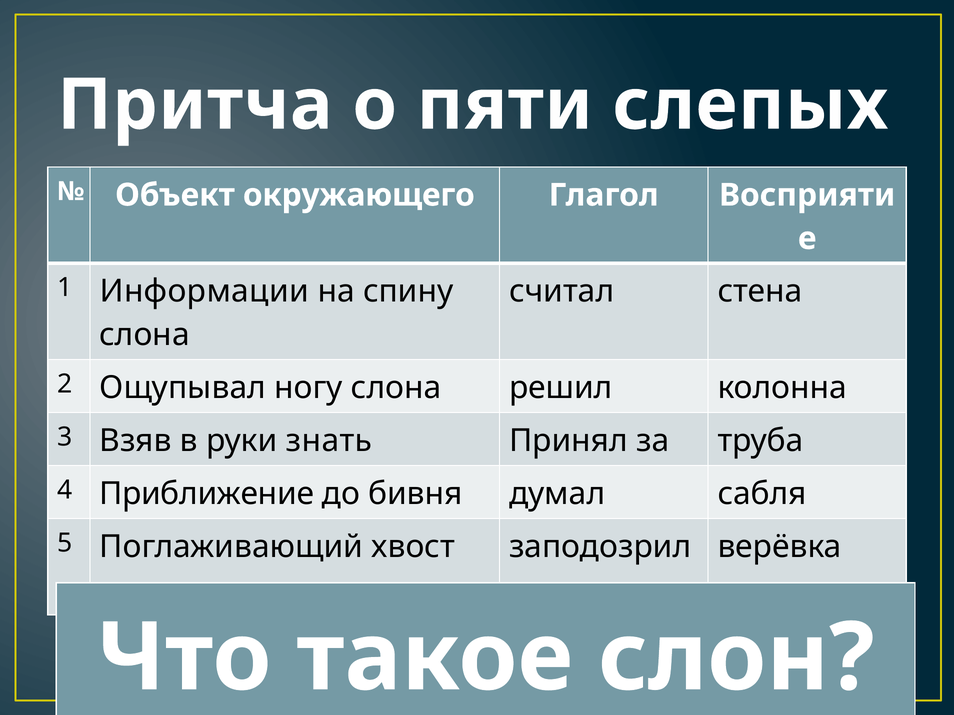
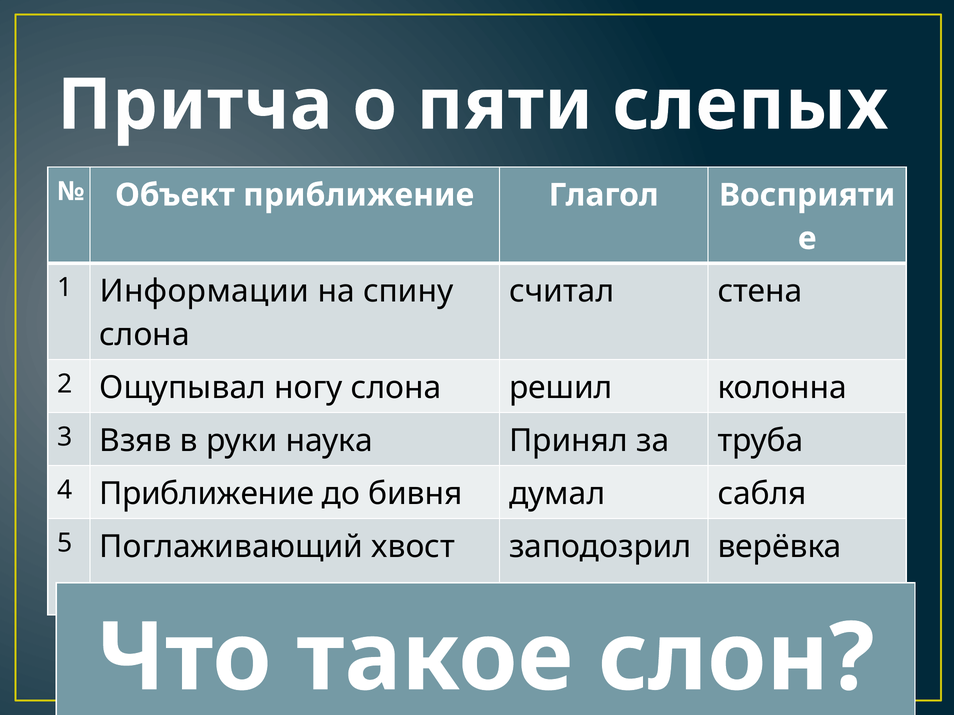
Объект окружающего: окружающего -> приближение
знать: знать -> наука
